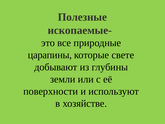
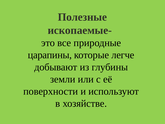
свете: свете -> легче
